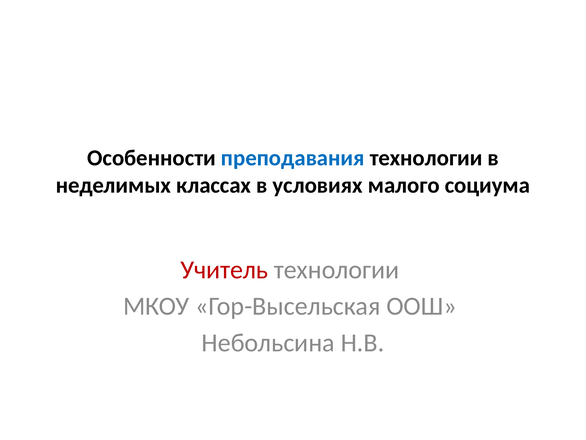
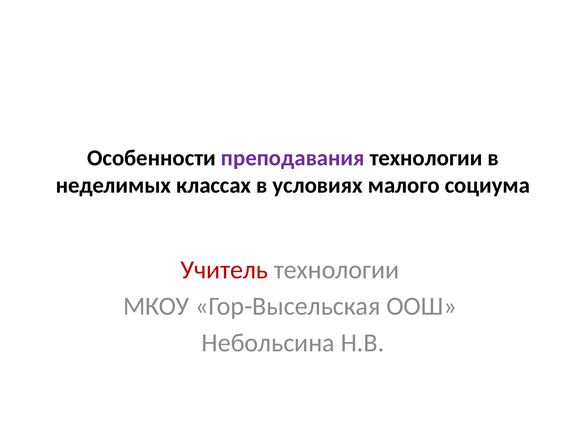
преподавания colour: blue -> purple
